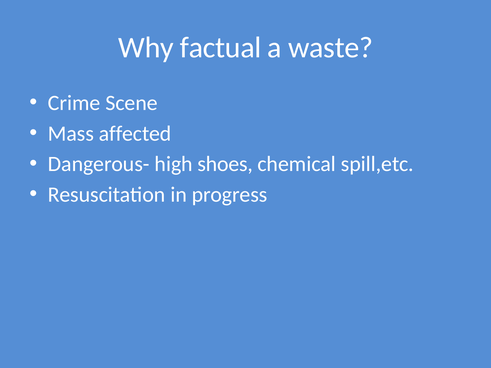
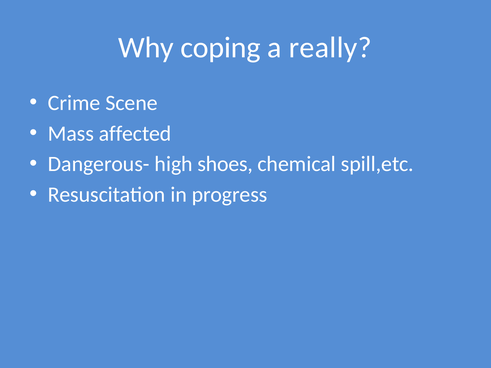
factual: factual -> coping
waste: waste -> really
